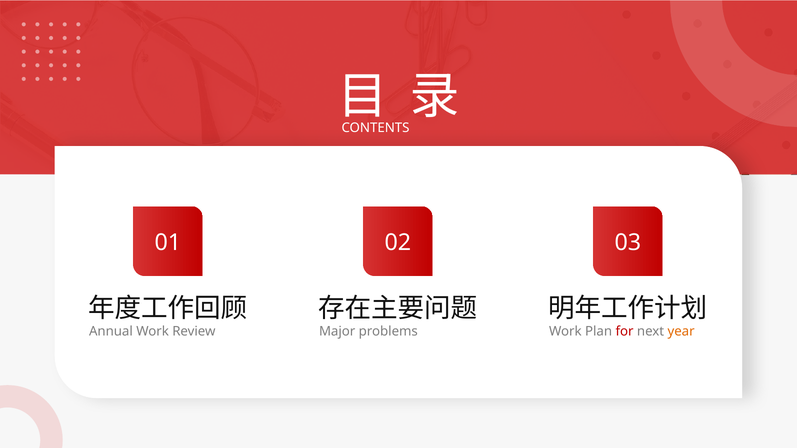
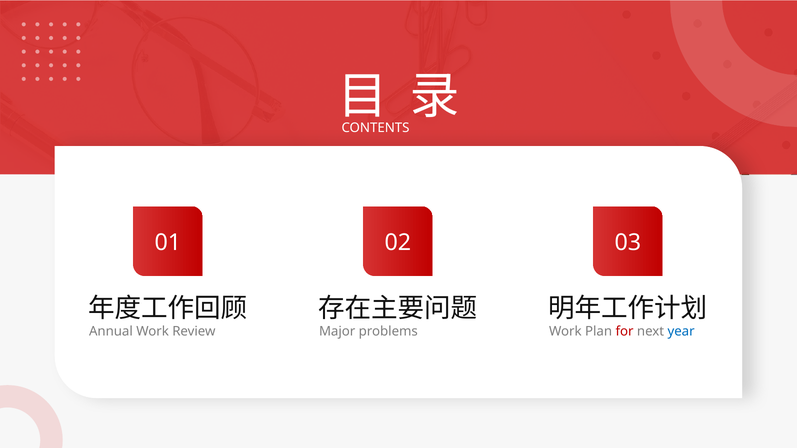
year colour: orange -> blue
